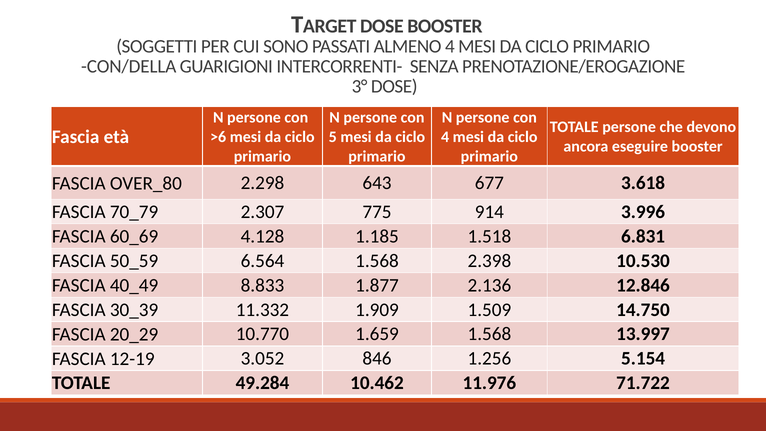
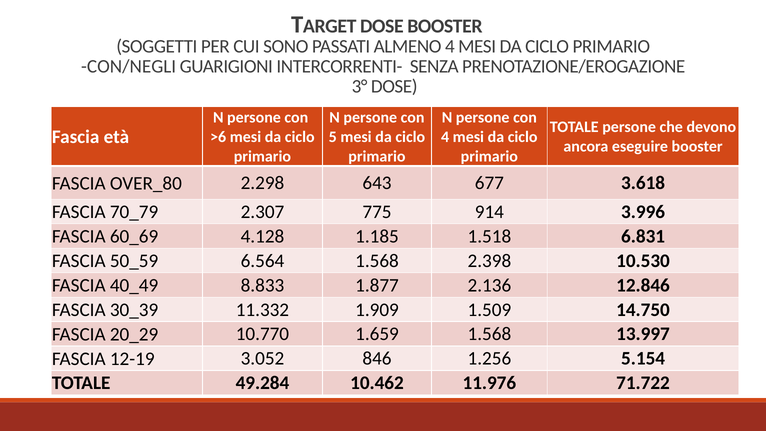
CON/DELLA: CON/DELLA -> CON/NEGLI
